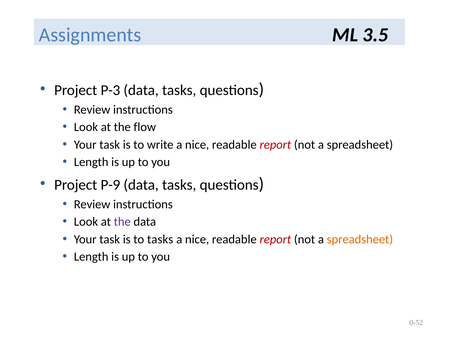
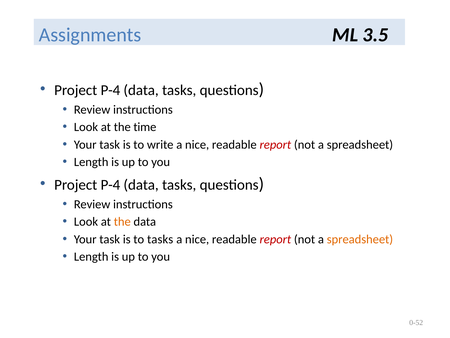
P-3 at (110, 90): P-3 -> P-4
flow: flow -> time
P-9 at (110, 185): P-9 -> P-4
the at (122, 221) colour: purple -> orange
